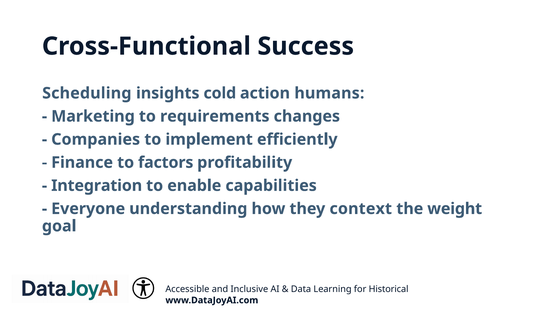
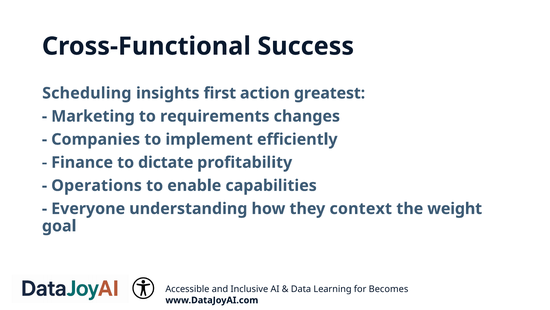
cold: cold -> first
humans: humans -> greatest
factors: factors -> dictate
Integration: Integration -> Operations
Historical: Historical -> Becomes
